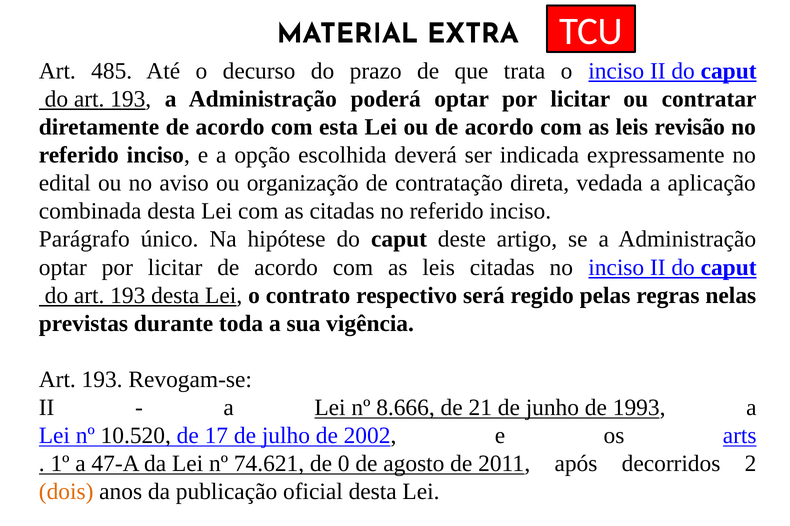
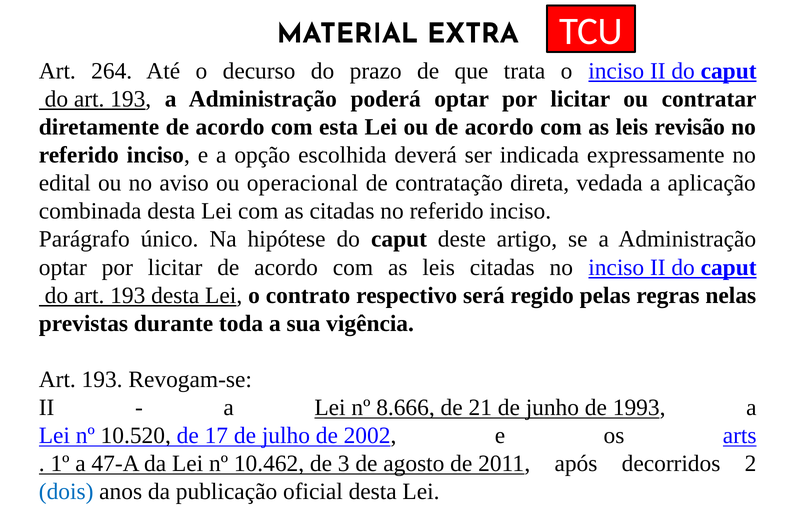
485: 485 -> 264
organização: organização -> operacional
74.621: 74.621 -> 10.462
0: 0 -> 3
dois colour: orange -> blue
